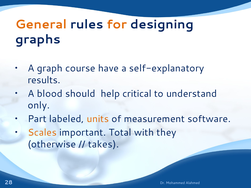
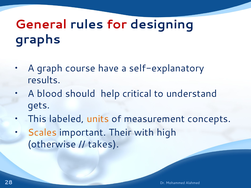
General colour: orange -> red
for colour: orange -> red
only: only -> gets
Part: Part -> This
software: software -> concepts
Total: Total -> Their
they: they -> high
